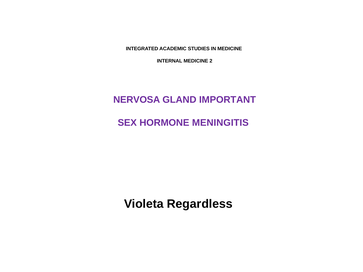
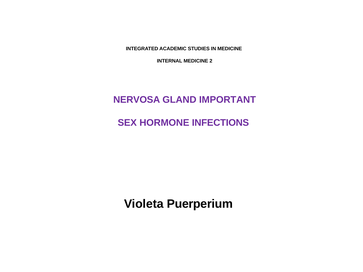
MENINGITIS: MENINGITIS -> INFECTIONS
Regardless: Regardless -> Puerperium
